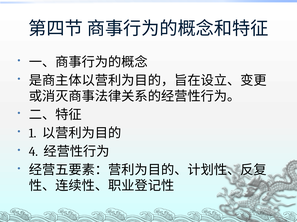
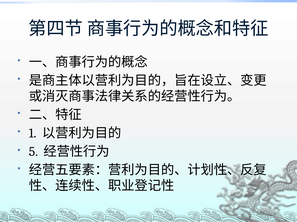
4: 4 -> 5
